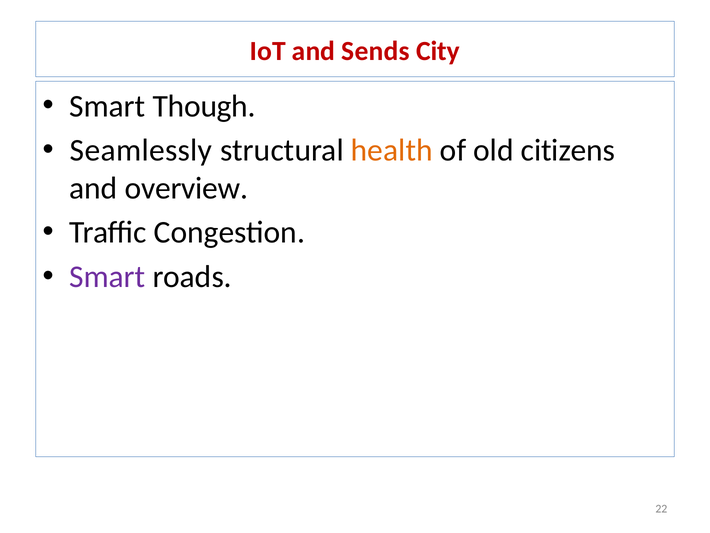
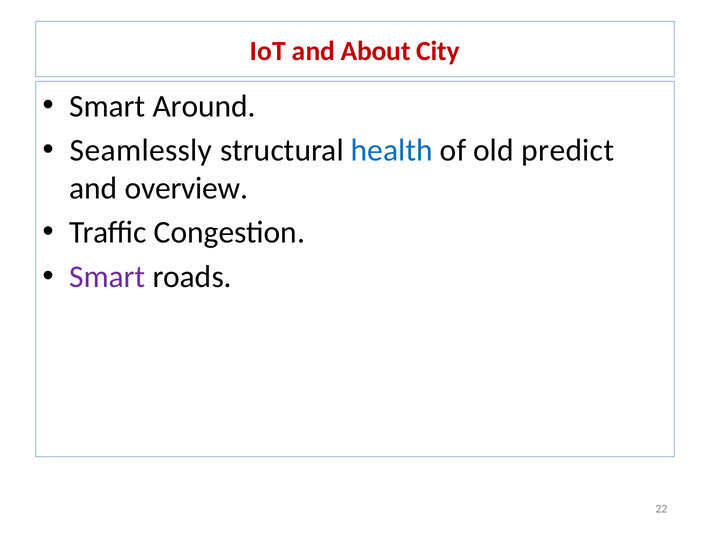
Sends: Sends -> About
Though: Though -> Around
health colour: orange -> blue
citizens: citizens -> predict
